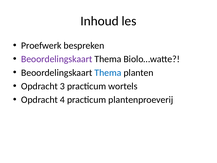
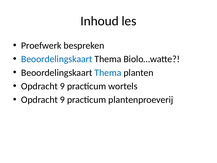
Beoordelingskaart at (57, 59) colour: purple -> blue
3 at (62, 86): 3 -> 9
4 at (62, 100): 4 -> 9
